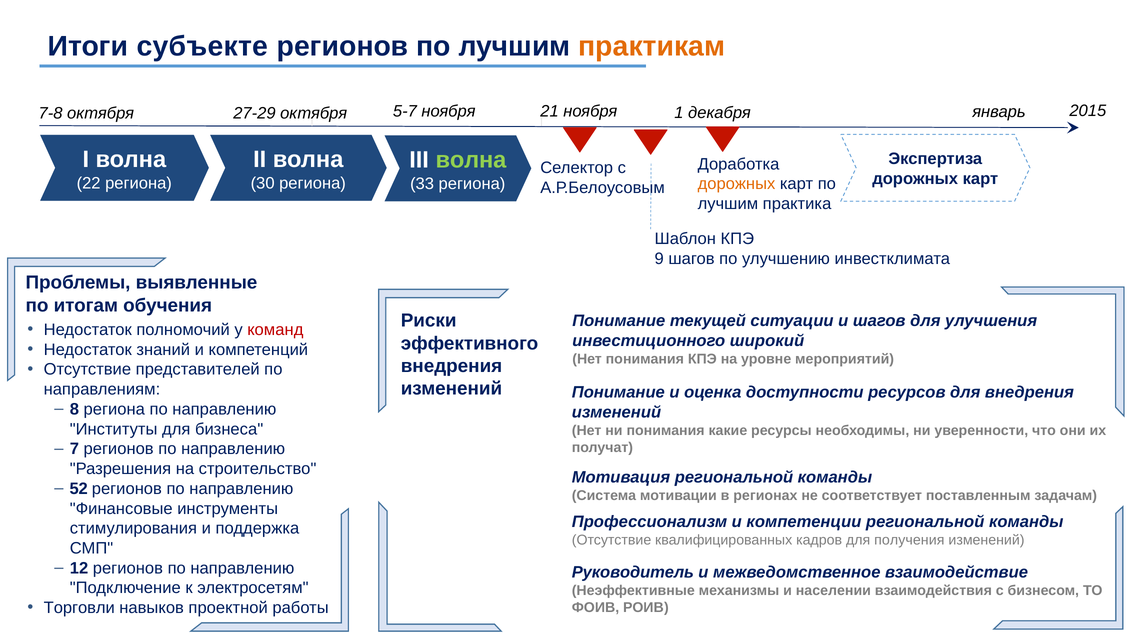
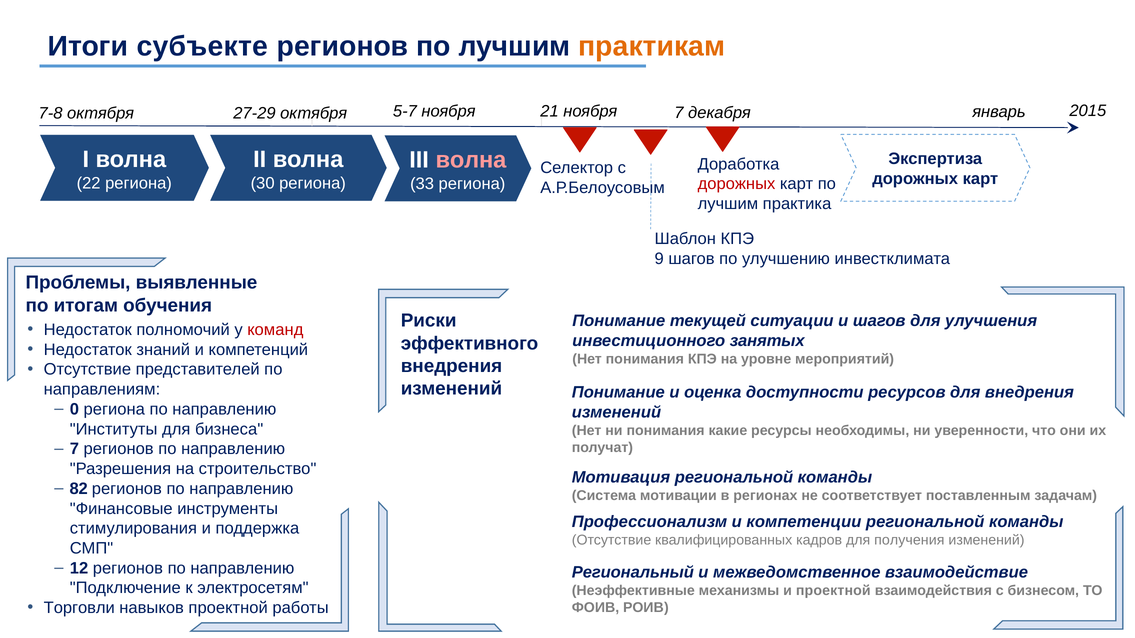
ноября 1: 1 -> 7
волна at (471, 160) colour: light green -> pink
дорожных at (736, 184) colour: orange -> red
широкий: широкий -> занятых
8: 8 -> 0
52: 52 -> 82
Руководитель: Руководитель -> Региональный
и населении: населении -> проектной
